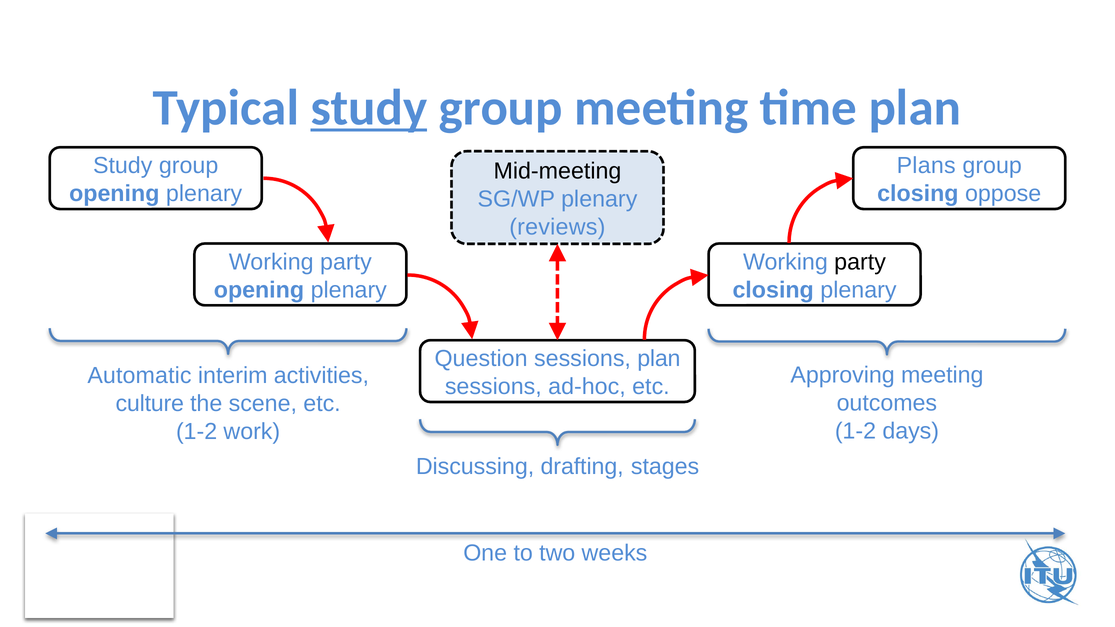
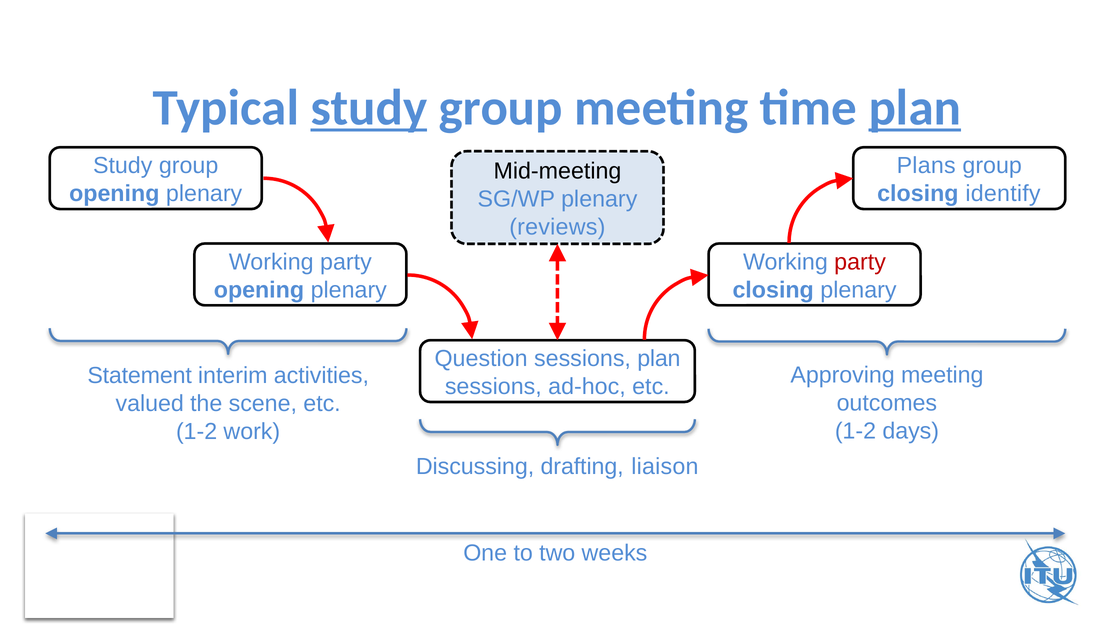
plan at (915, 108) underline: none -> present
oppose: oppose -> identify
party at (860, 262) colour: black -> red
Automatic: Automatic -> Statement
culture: culture -> valued
stages: stages -> liaison
